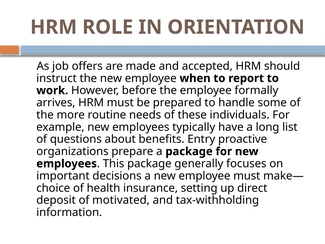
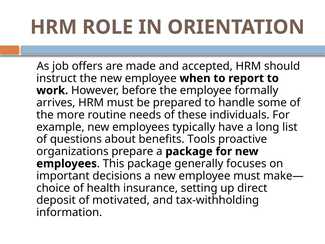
Entry: Entry -> Tools
